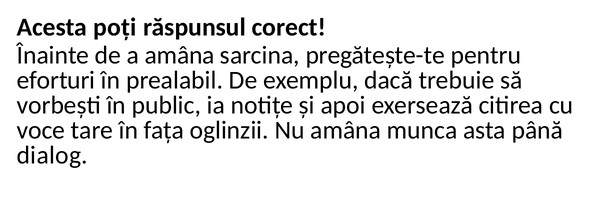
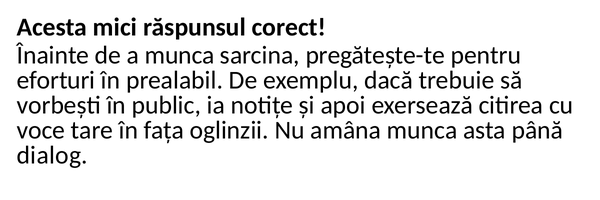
poți: poți -> mici
a amâna: amâna -> munca
